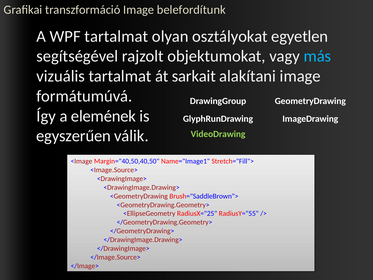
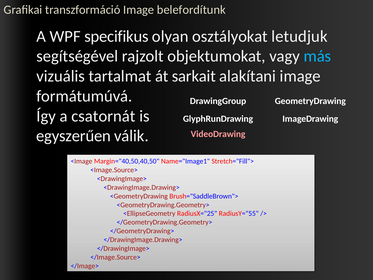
WPF tartalmat: tartalmat -> specifikus
egyetlen: egyetlen -> letudjuk
elemének: elemének -> csatornát
VideoDrawing colour: light green -> pink
